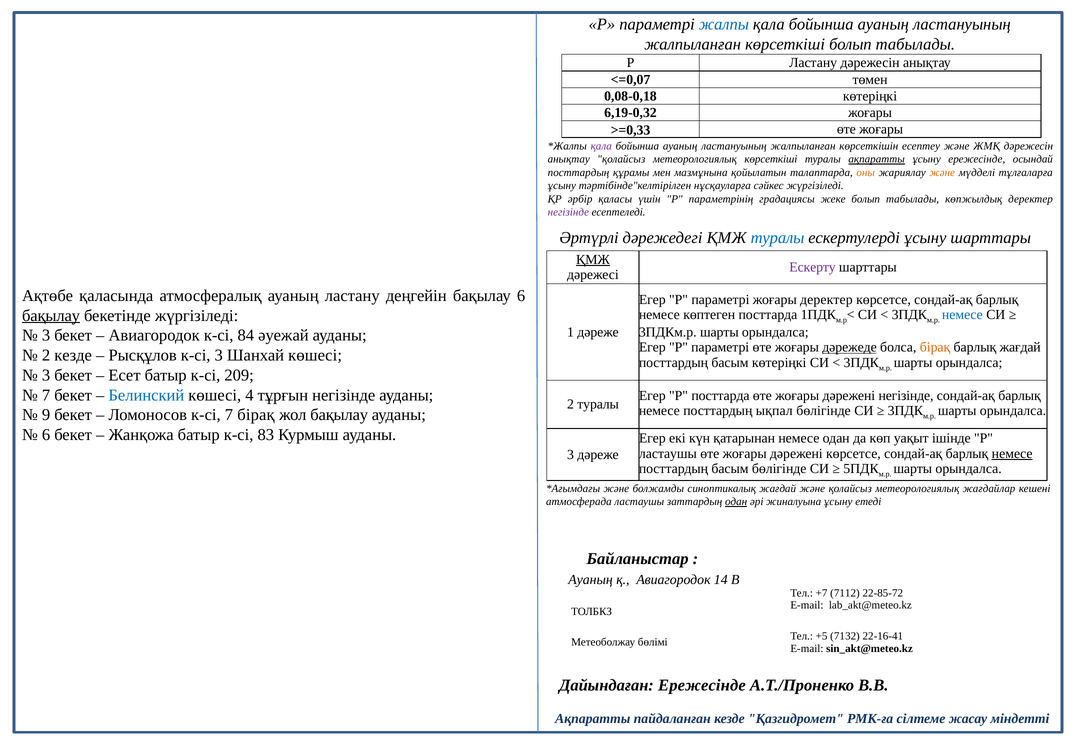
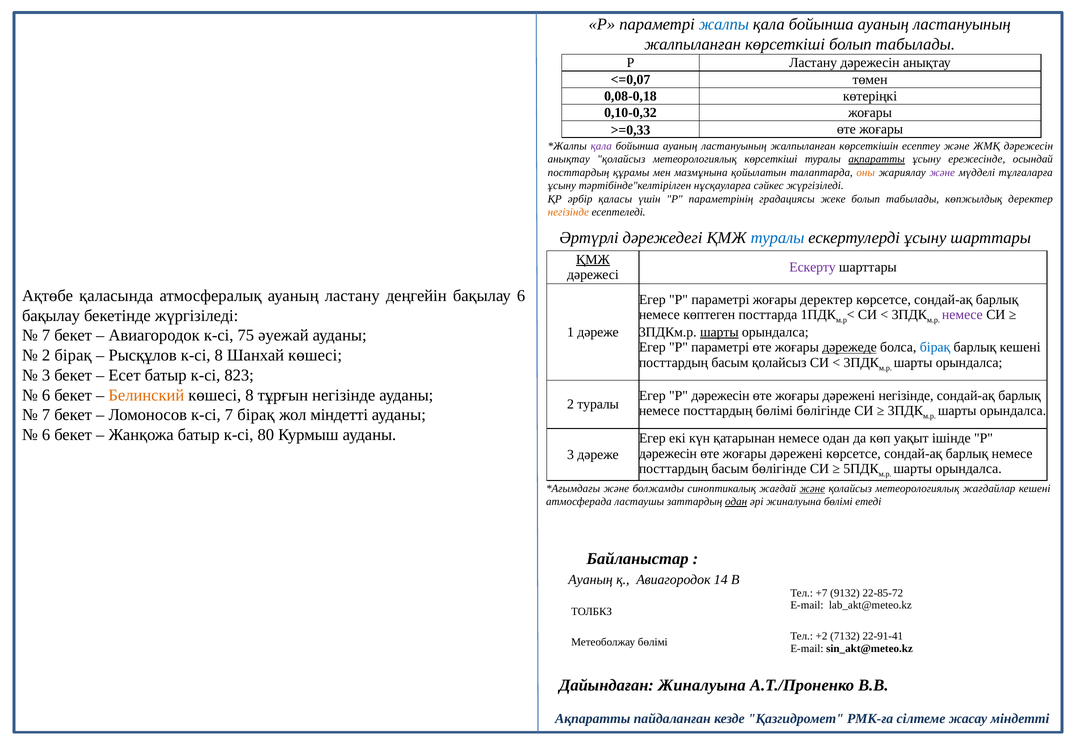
6,19-0,32: 6,19-0,32 -> 0,10-0,32
және at (942, 172) colour: orange -> purple
негізінде at (568, 212) colour: purple -> orange
бақылау at (51, 316) underline: present -> none
немесе at (962, 315) colour: blue -> purple
шарты at (719, 332) underline: none -> present
3 at (46, 335): 3 -> 7
84: 84 -> 75
бірақ at (935, 347) colour: orange -> blue
барлық жағдай: жағдай -> кешені
2 кезде: кезде -> бірақ
к-сі 3: 3 -> 8
басым көтеріңкі: көтеріңкі -> қолайсыз
209: 209 -> 823
7 at (46, 395): 7 -> 6
Белинский colour: blue -> orange
көшесі 4: 4 -> 8
Егер Р посттарда: посттарда -> дәрежесін
посттардың ықпал: ықпал -> бөлімі
9 at (46, 415): 9 -> 7
жол бақылау: бақылау -> міндетті
83: 83 -> 80
ластаушы at (668, 453): ластаушы -> дәрежесін
немесе at (1012, 453) underline: present -> none
және at (812, 489) underline: none -> present
жиналуына ұсыну: ұсыну -> бөлімі
7112: 7112 -> 9132
+5: +5 -> +2
22-16-41: 22-16-41 -> 22-91-41
Дайындаған Ережесінде: Ережесінде -> Жиналуына
